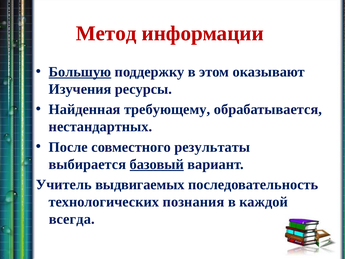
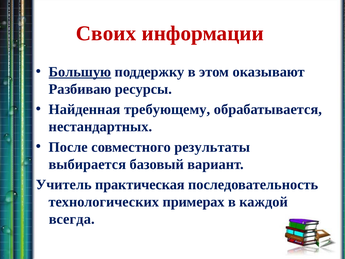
Метод: Метод -> Своих
Изучения: Изучения -> Разбиваю
базовый underline: present -> none
выдвигаемых: выдвигаемых -> практическая
познания: познания -> примерах
